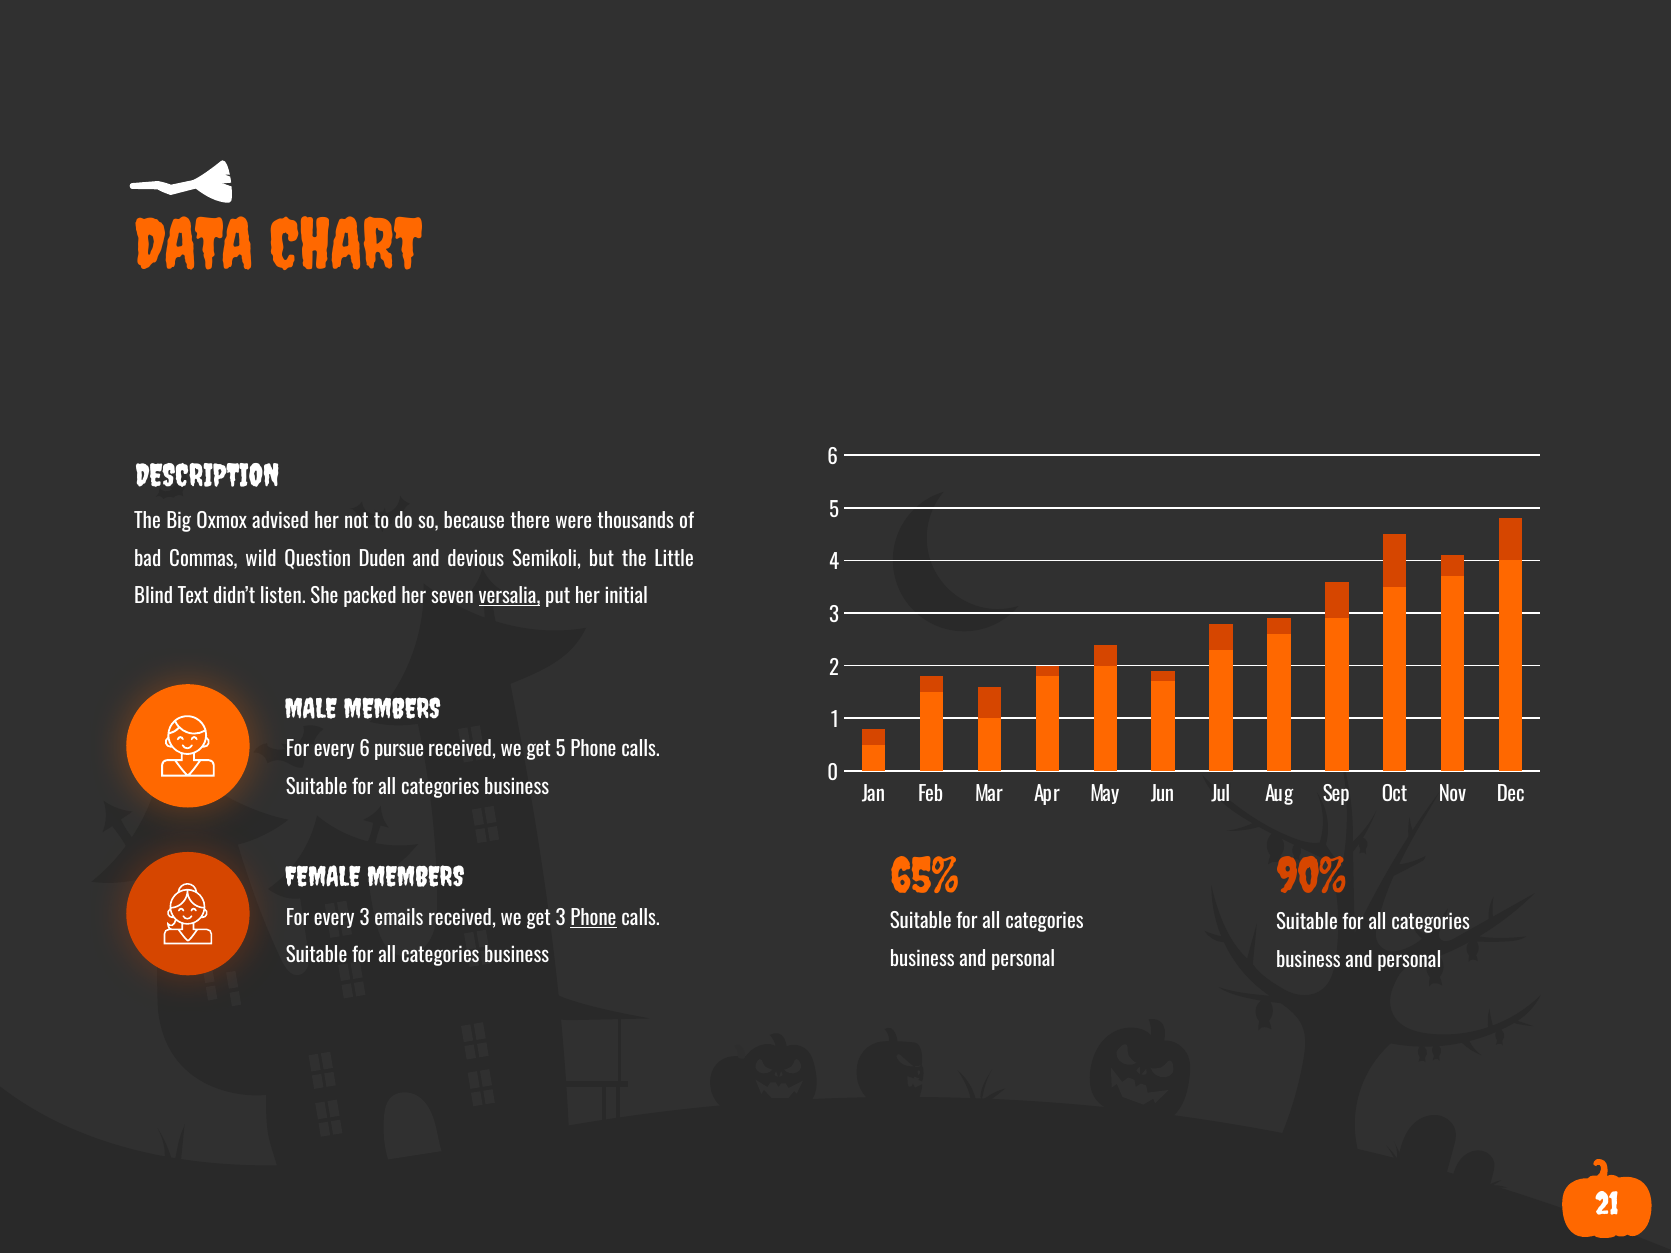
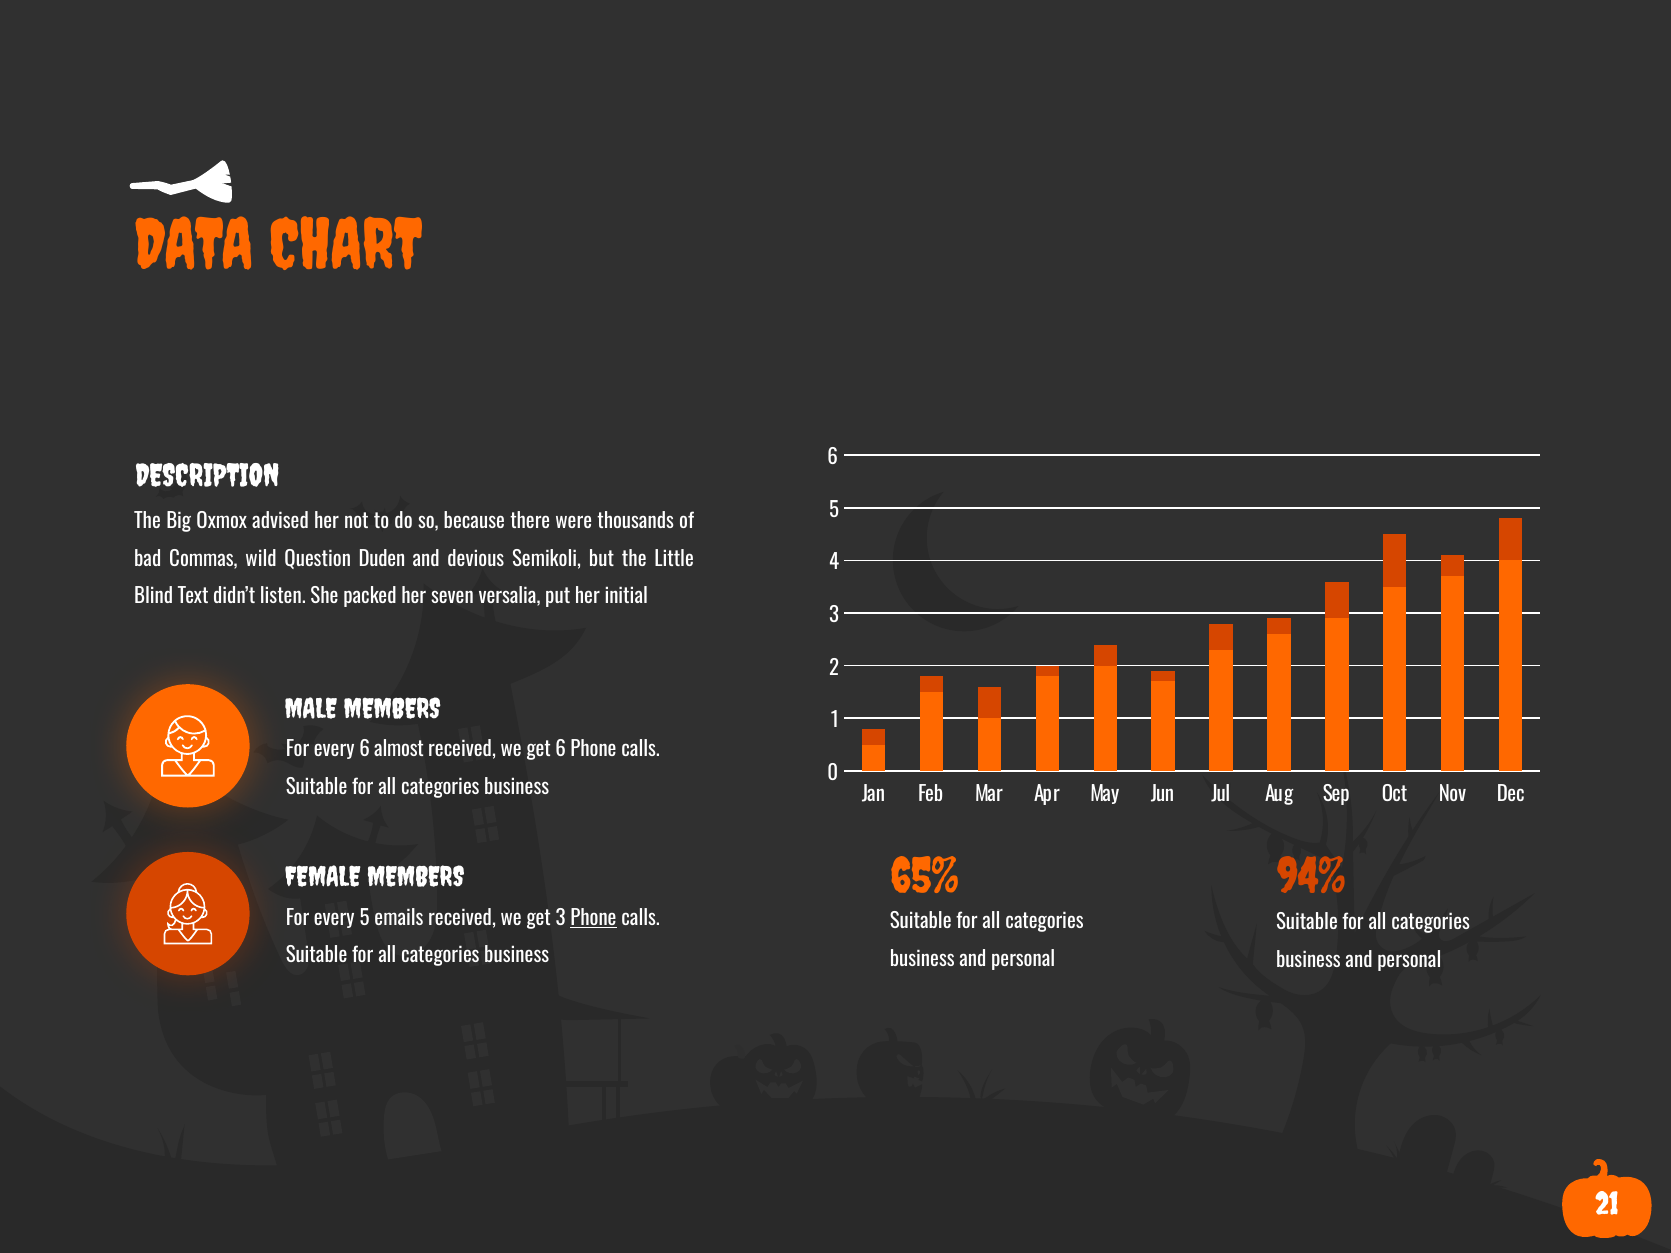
versalia underline: present -> none
pursue: pursue -> almost
get 5: 5 -> 6
90%: 90% -> 94%
every 3: 3 -> 5
